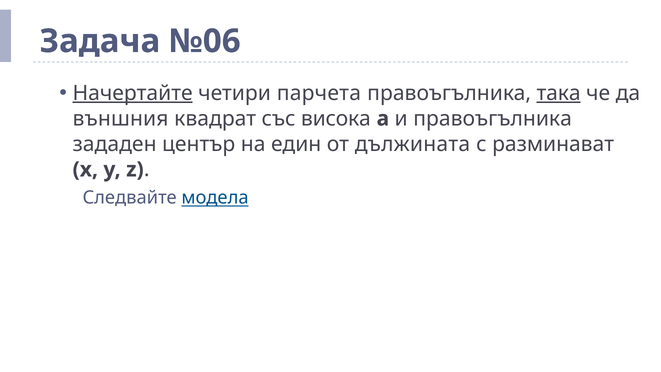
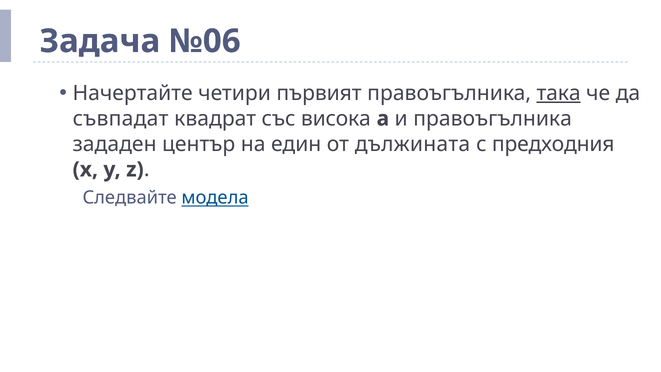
Начертайте underline: present -> none
парчета: парчета -> първият
външния: външния -> съвпадат
разминават: разминават -> предходния
